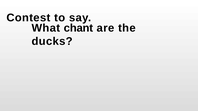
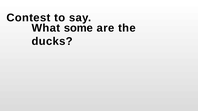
chant: chant -> some
